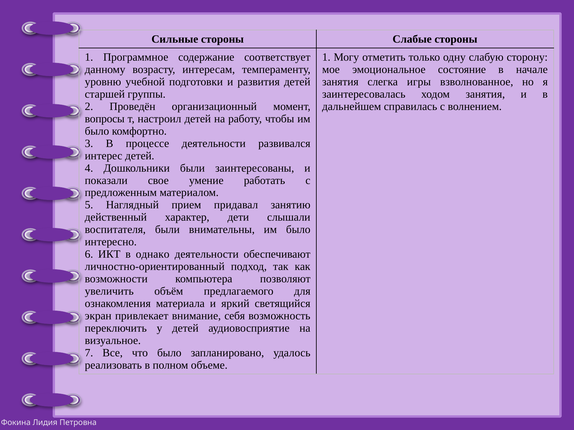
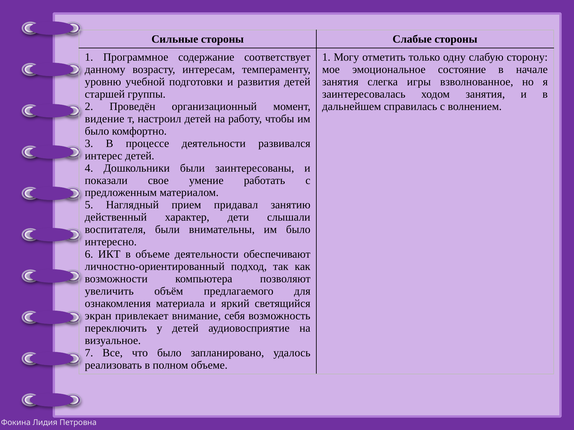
вопросы: вопросы -> видение
в однако: однако -> объеме
